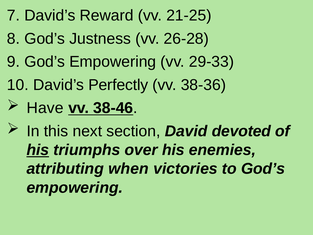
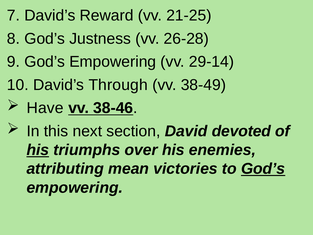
29-33: 29-33 -> 29-14
Perfectly: Perfectly -> Through
38-36: 38-36 -> 38-49
when: when -> mean
God’s at (263, 169) underline: none -> present
